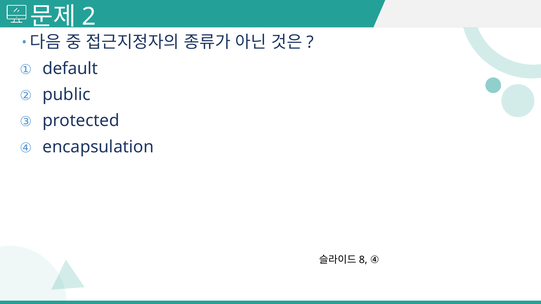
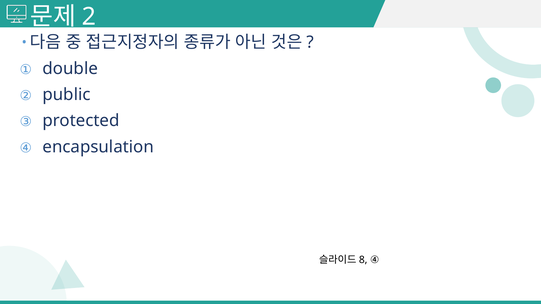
default: default -> double
